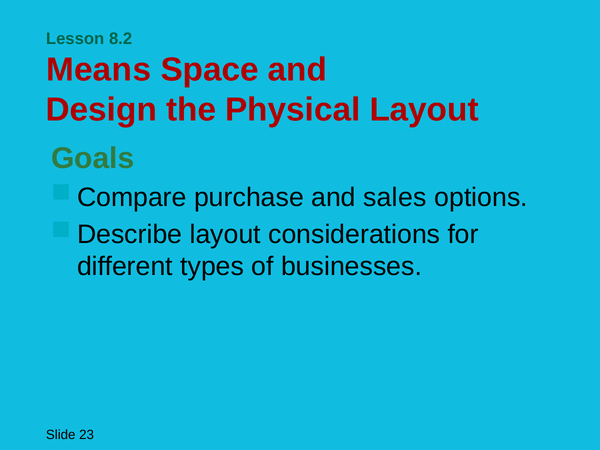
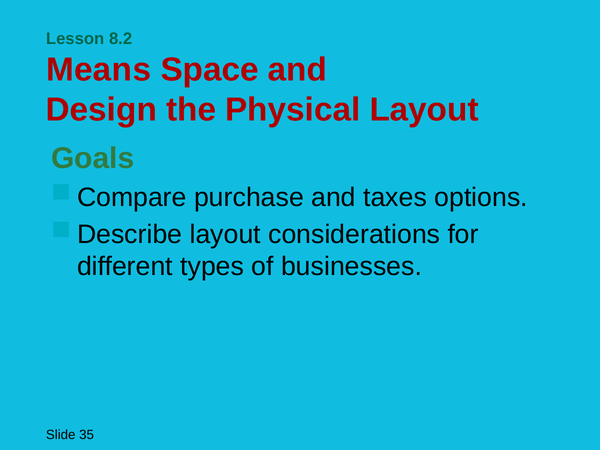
sales: sales -> taxes
23: 23 -> 35
